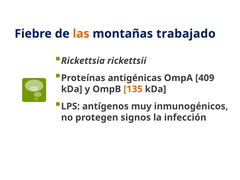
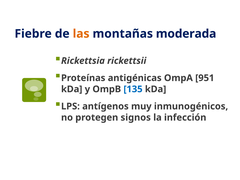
trabajado: trabajado -> moderada
409: 409 -> 951
135 colour: orange -> blue
